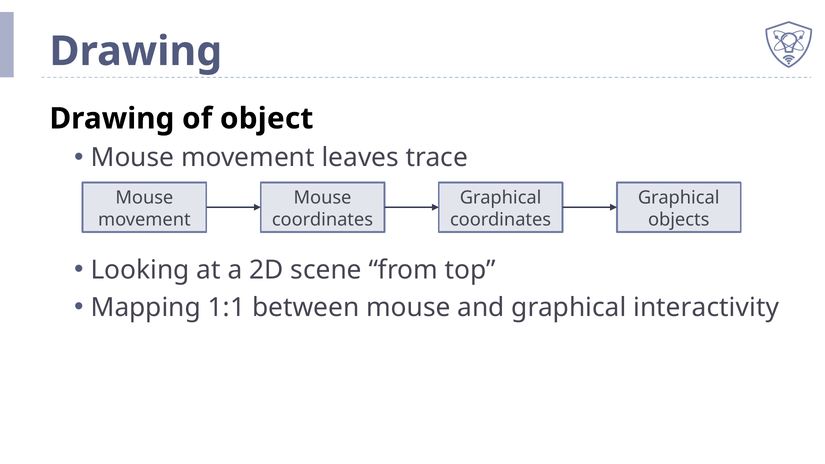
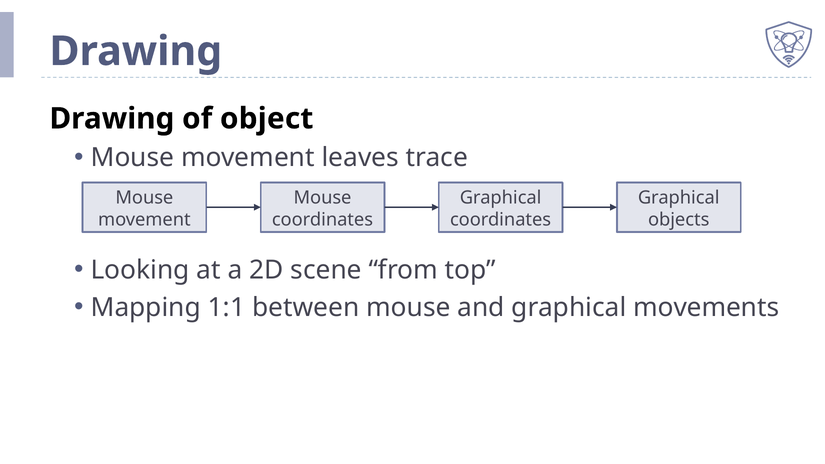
interactivity: interactivity -> movements
